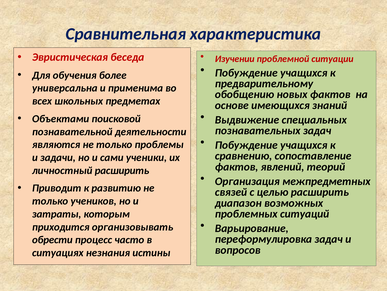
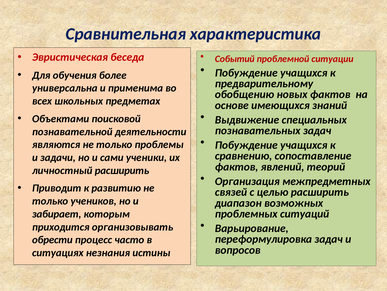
Изучении: Изучении -> Событий
затраты: затраты -> забирает
